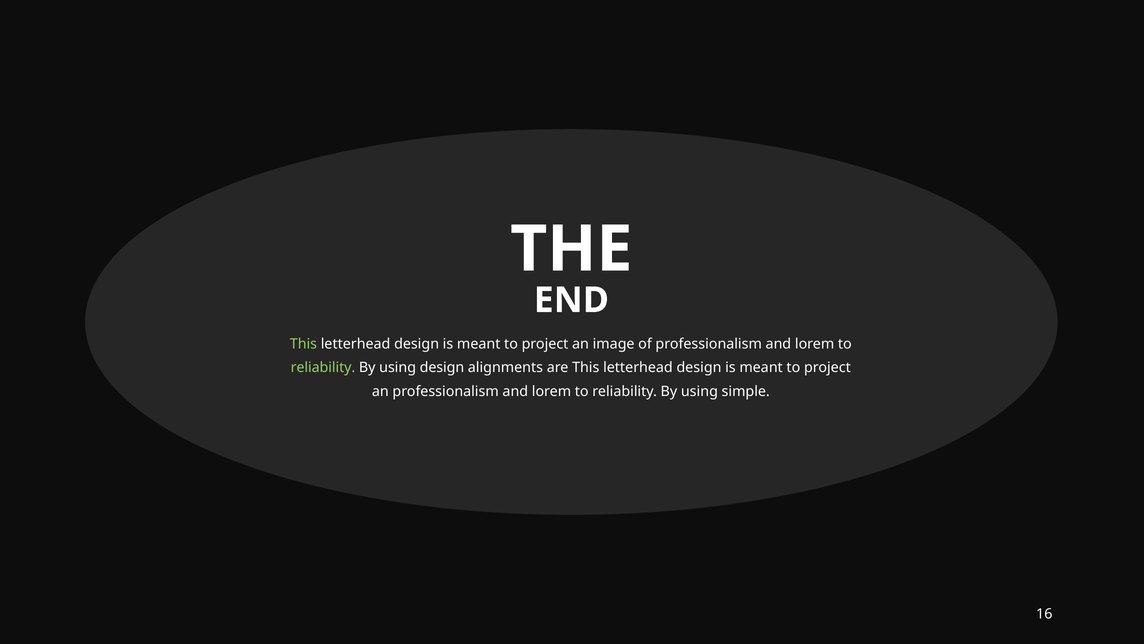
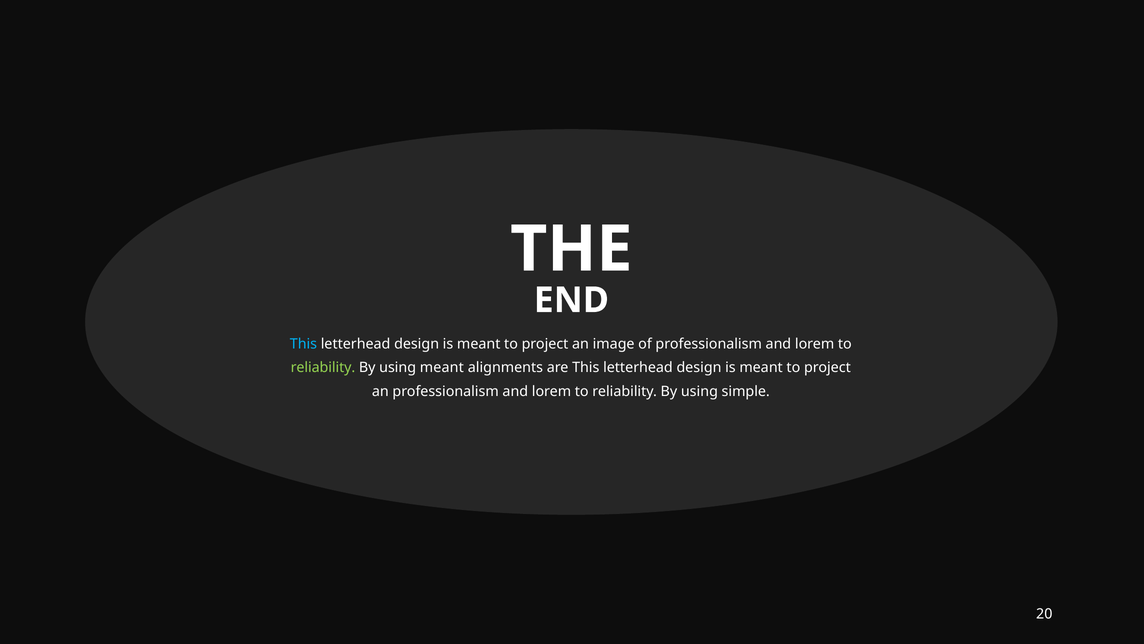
This at (303, 344) colour: light green -> light blue
using design: design -> meant
16: 16 -> 20
